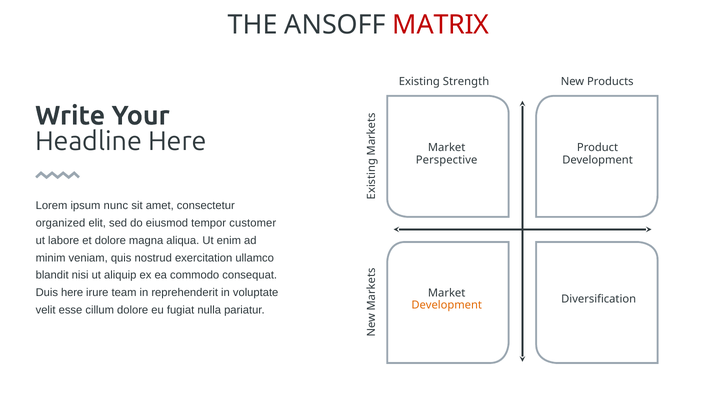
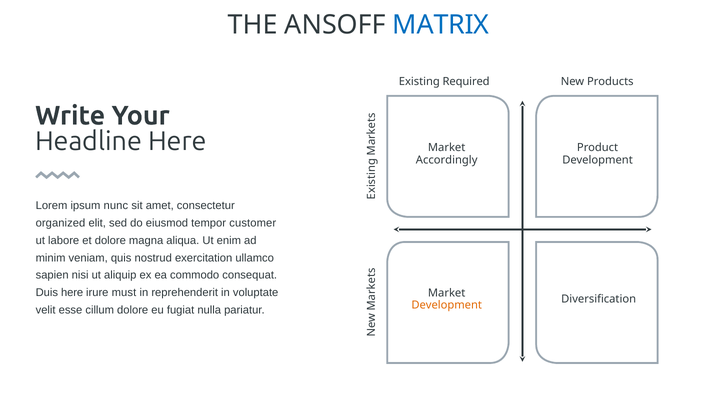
MATRIX colour: red -> blue
Strength: Strength -> Required
Perspective: Perspective -> Accordingly
blandit: blandit -> sapien
team: team -> must
